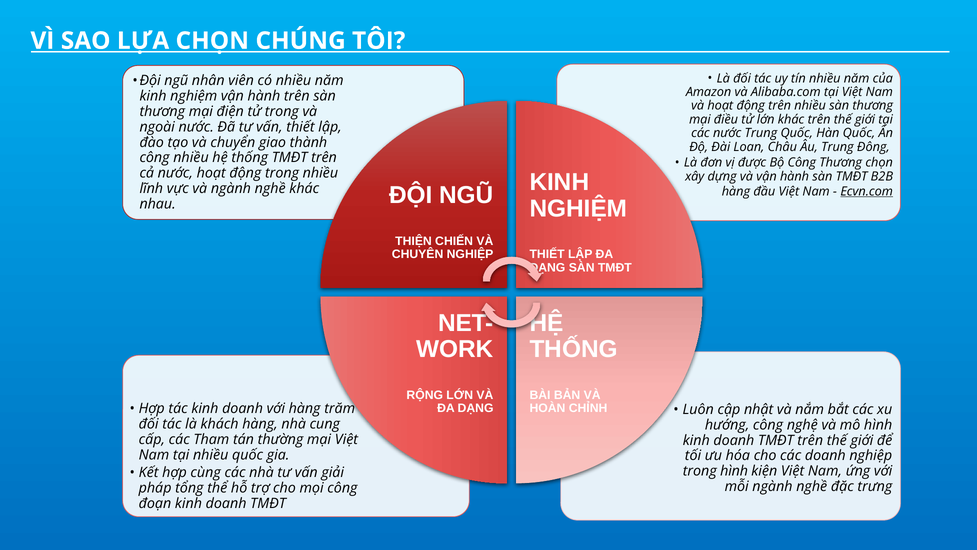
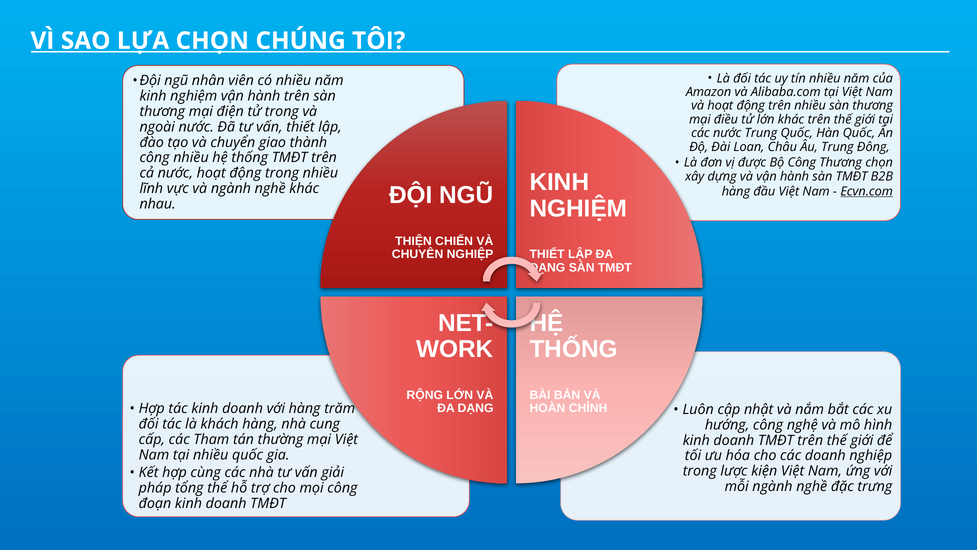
hình at (734, 471): hình -> lược
